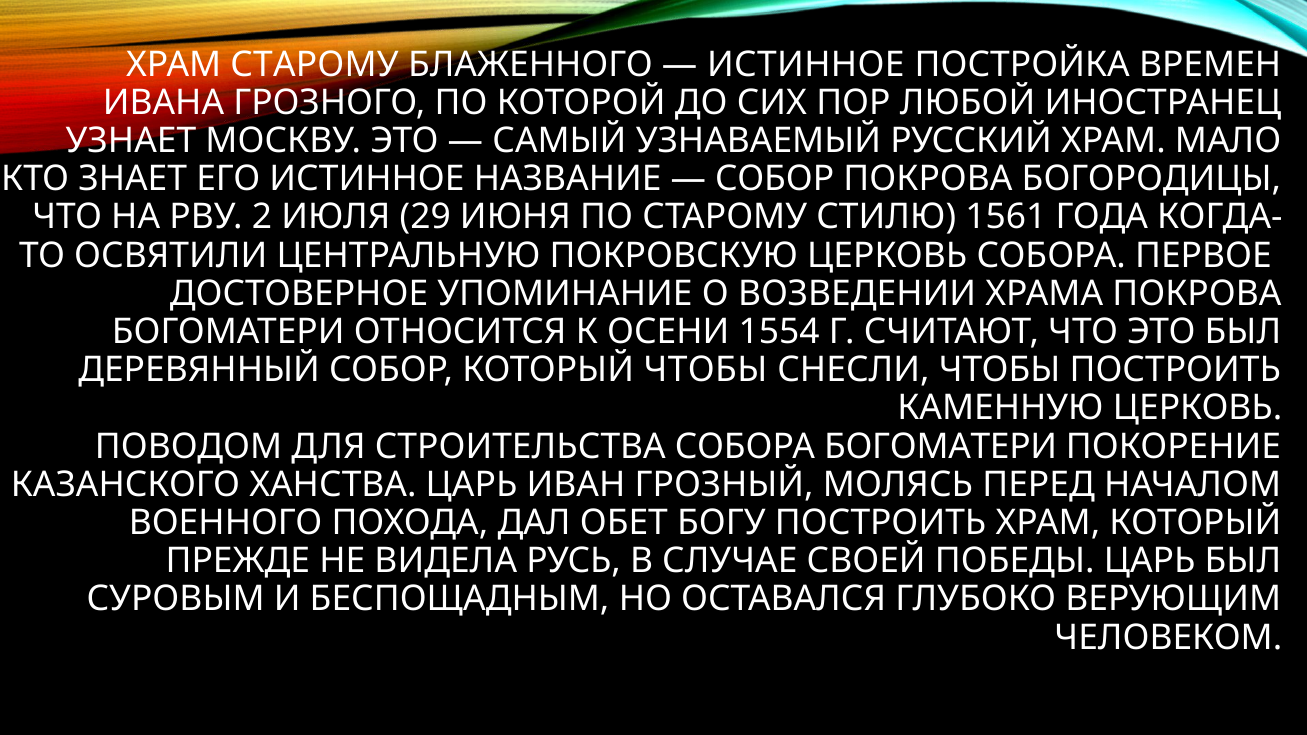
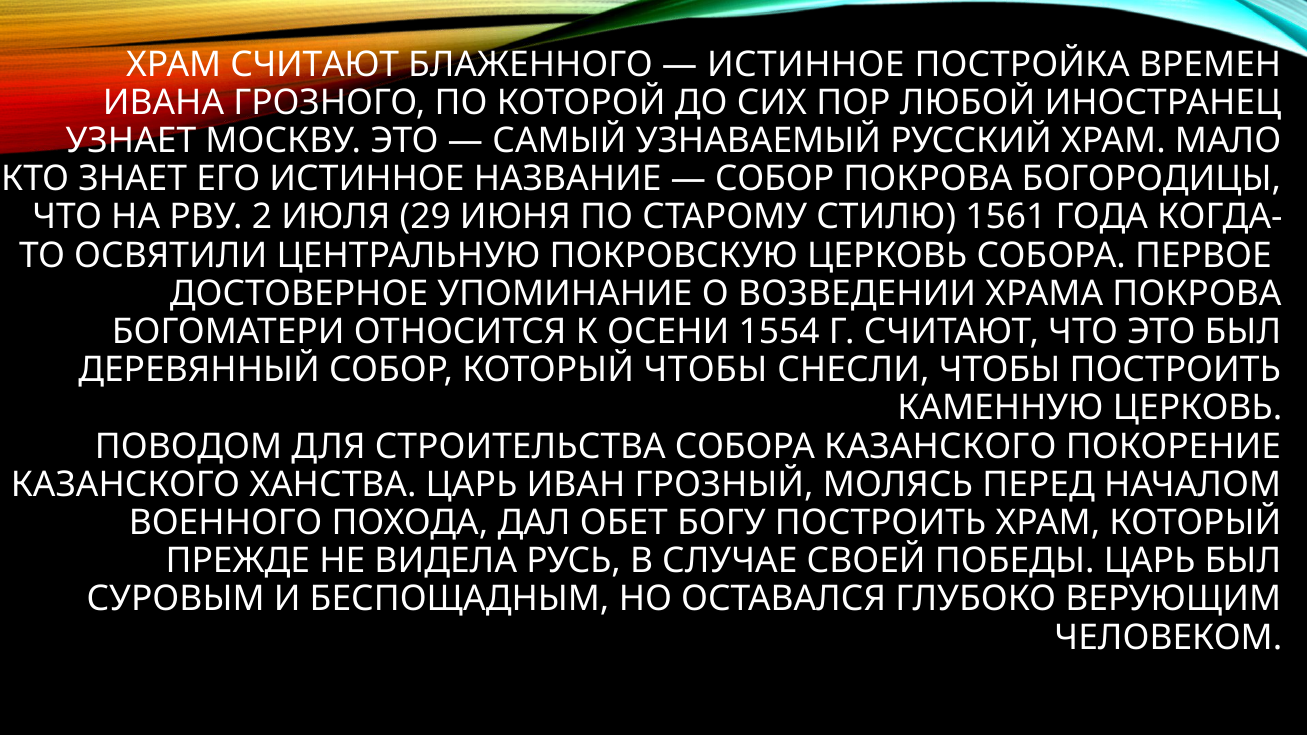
ХРАМ СТАРОМУ: СТАРОМУ -> СЧИТАЮТ
СОБОРА БОГОМАТЕРИ: БОГОМАТЕРИ -> КАЗАНСКОГО
